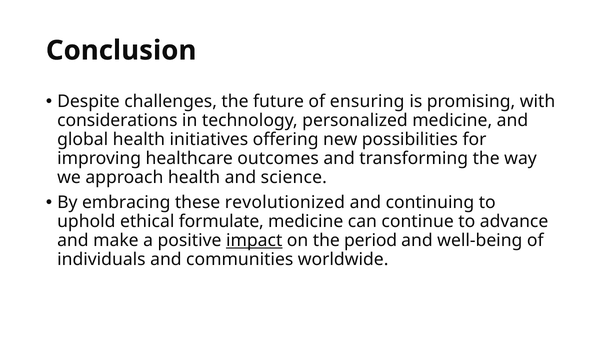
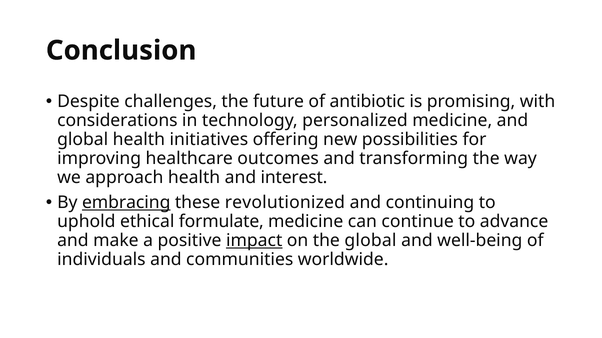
ensuring: ensuring -> antibiotic
science: science -> interest
embracing underline: none -> present
the period: period -> global
